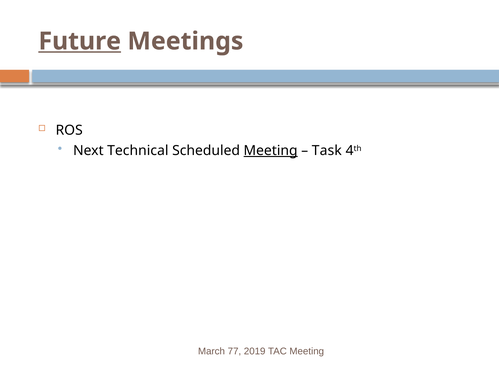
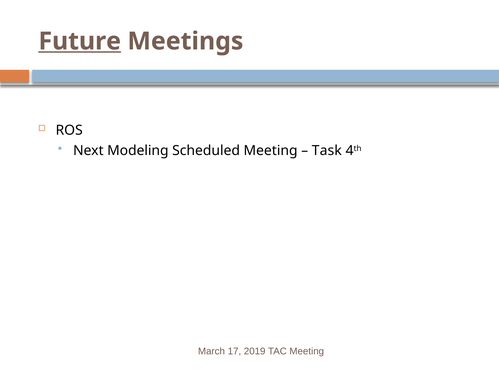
Technical: Technical -> Modeling
Meeting at (271, 151) underline: present -> none
77: 77 -> 17
